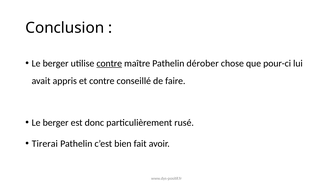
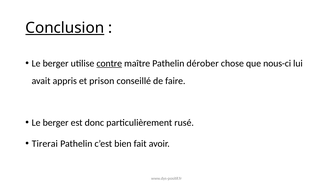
Conclusion underline: none -> present
pour-ci: pour-ci -> nous-ci
et contre: contre -> prison
